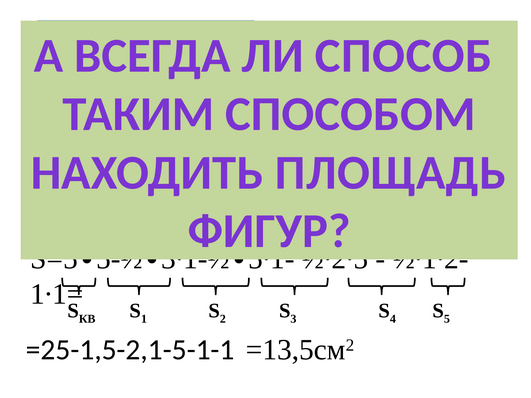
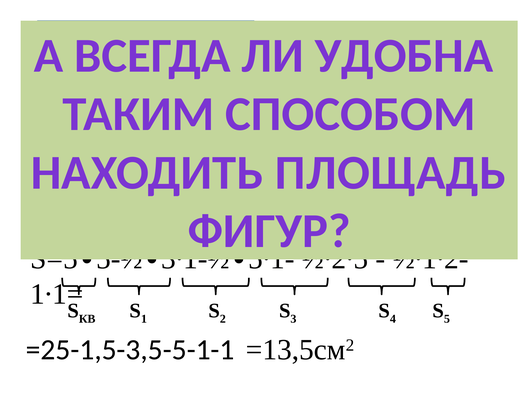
СПОСОБ: СПОСОБ -> УДОБНА
=25-1,5-2,1-5-1-1: =25-1,5-2,1-5-1-1 -> =25-1,5-3,5-5-1-1
